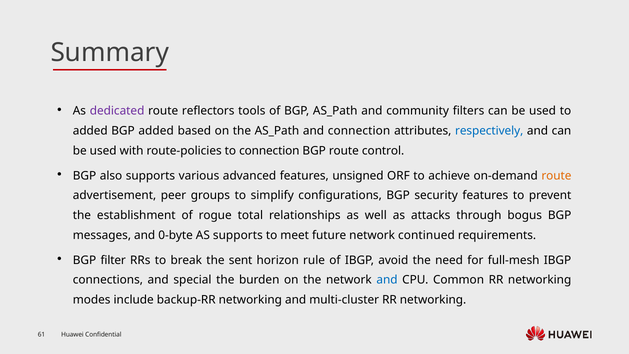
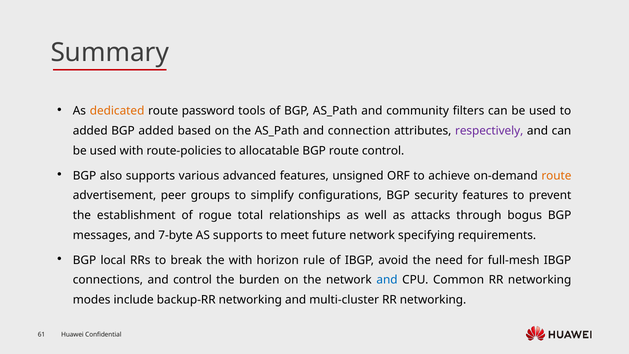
dedicated colour: purple -> orange
reflectors: reflectors -> password
respectively colour: blue -> purple
to connection: connection -> allocatable
0-byte: 0-byte -> 7-byte
continued: continued -> specifying
filter: filter -> local
the sent: sent -> with
and special: special -> control
